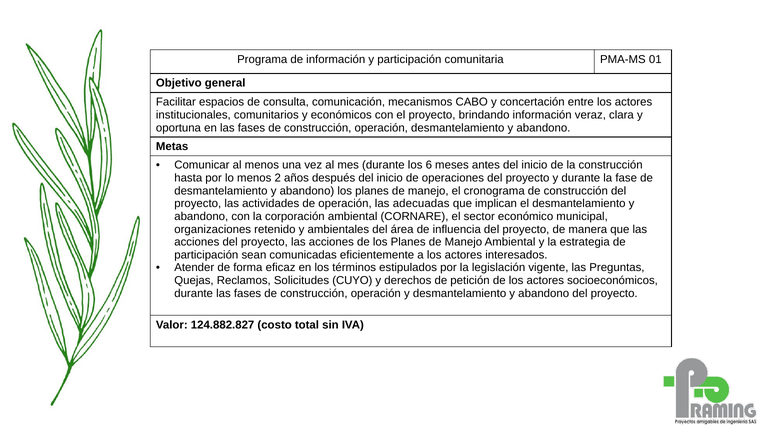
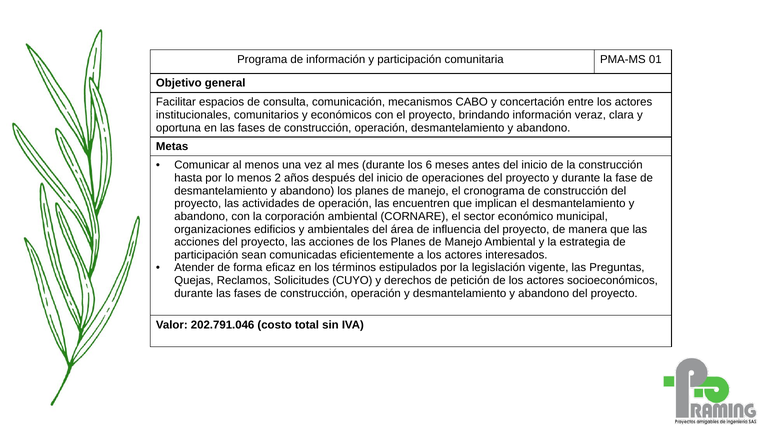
adecuadas: adecuadas -> encuentren
retenido: retenido -> edificios
124.882.827: 124.882.827 -> 202.791.046
